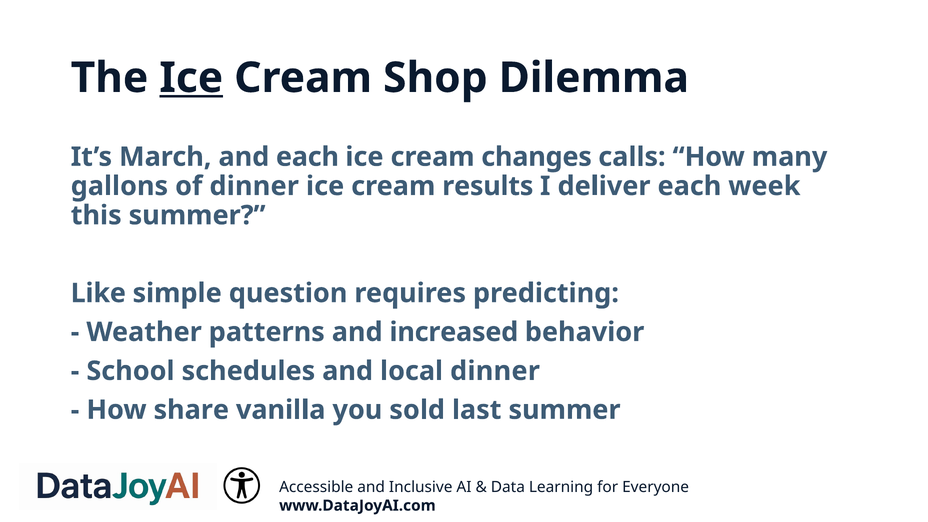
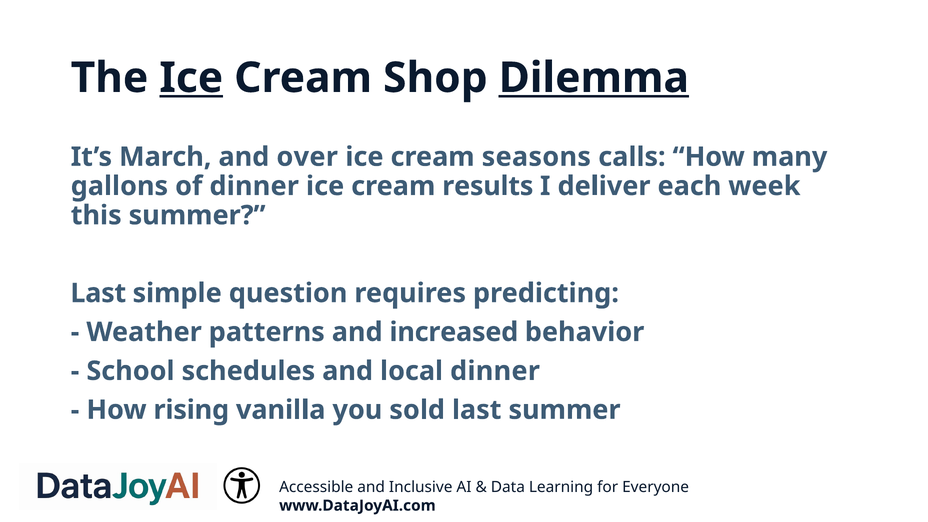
Dilemma underline: none -> present
and each: each -> over
changes: changes -> seasons
Like at (98, 293): Like -> Last
share: share -> rising
